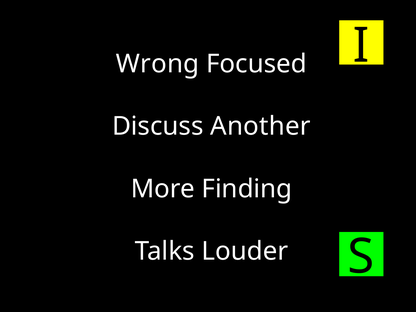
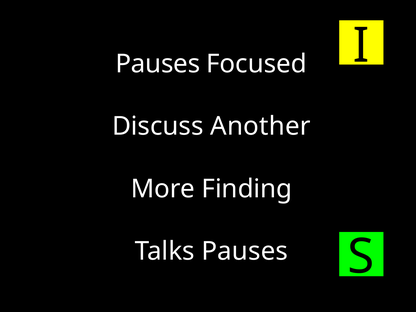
Wrong at (158, 64): Wrong -> Pauses
Talks Louder: Louder -> Pauses
